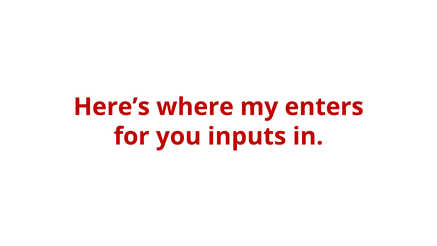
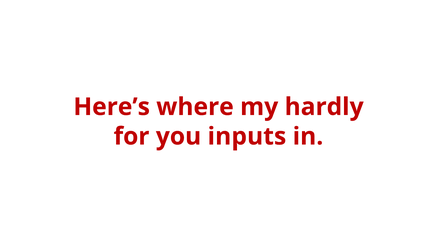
enters: enters -> hardly
